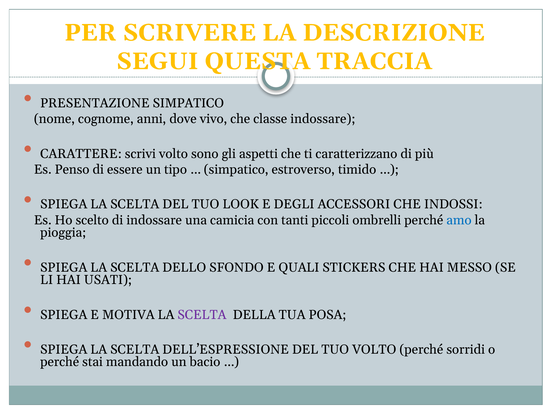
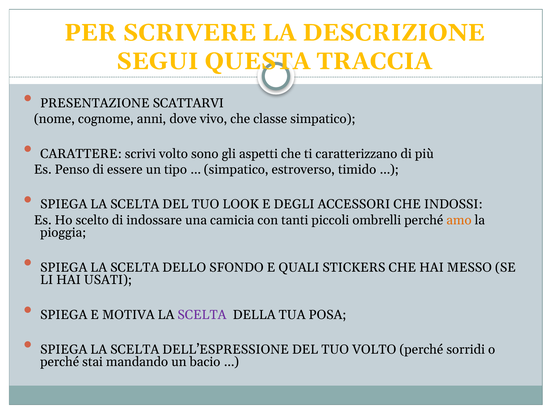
PRESENTAZIONE SIMPATICO: SIMPATICO -> SCATTARVI
classe indossare: indossare -> simpatico
amo colour: blue -> orange
